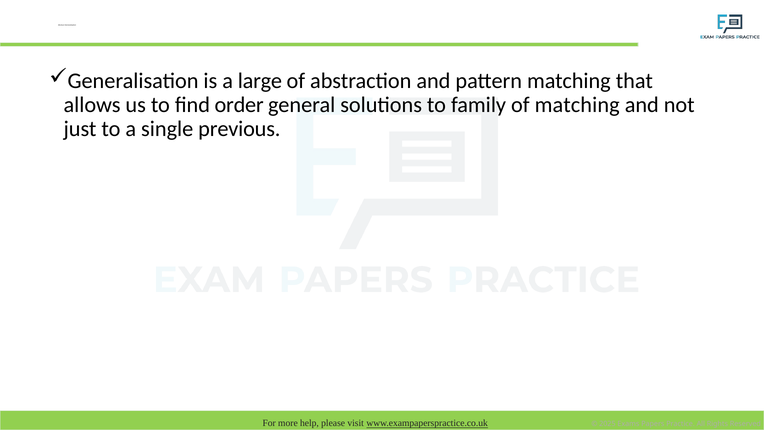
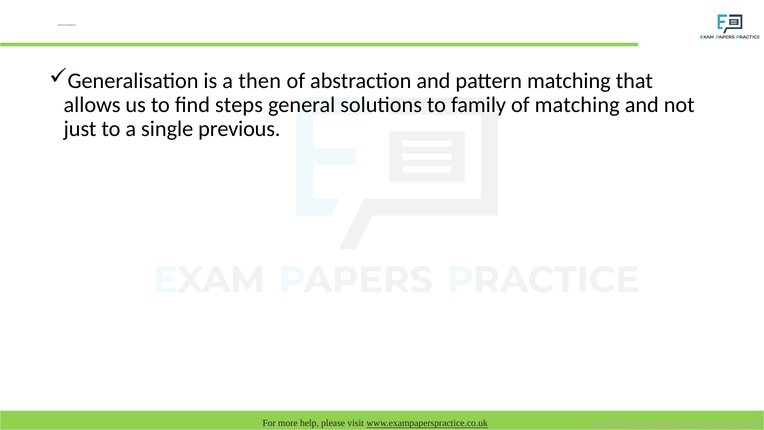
large: large -> then
order: order -> steps
